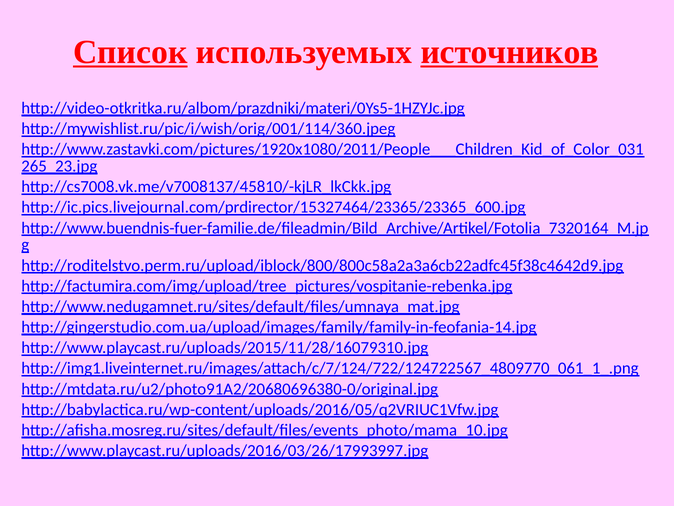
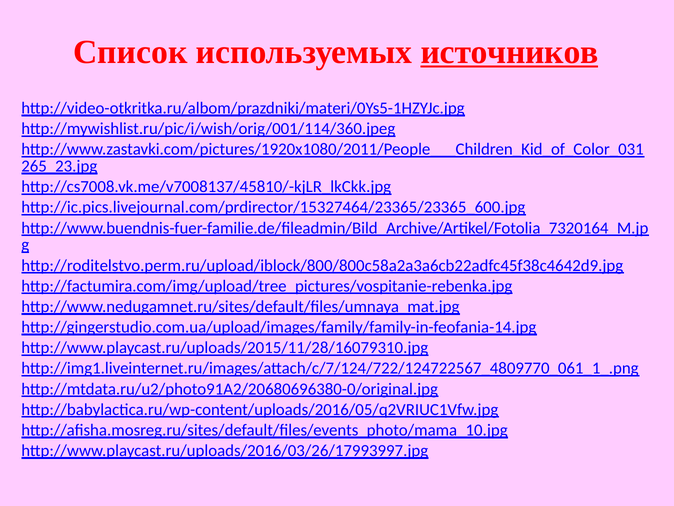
Список underline: present -> none
